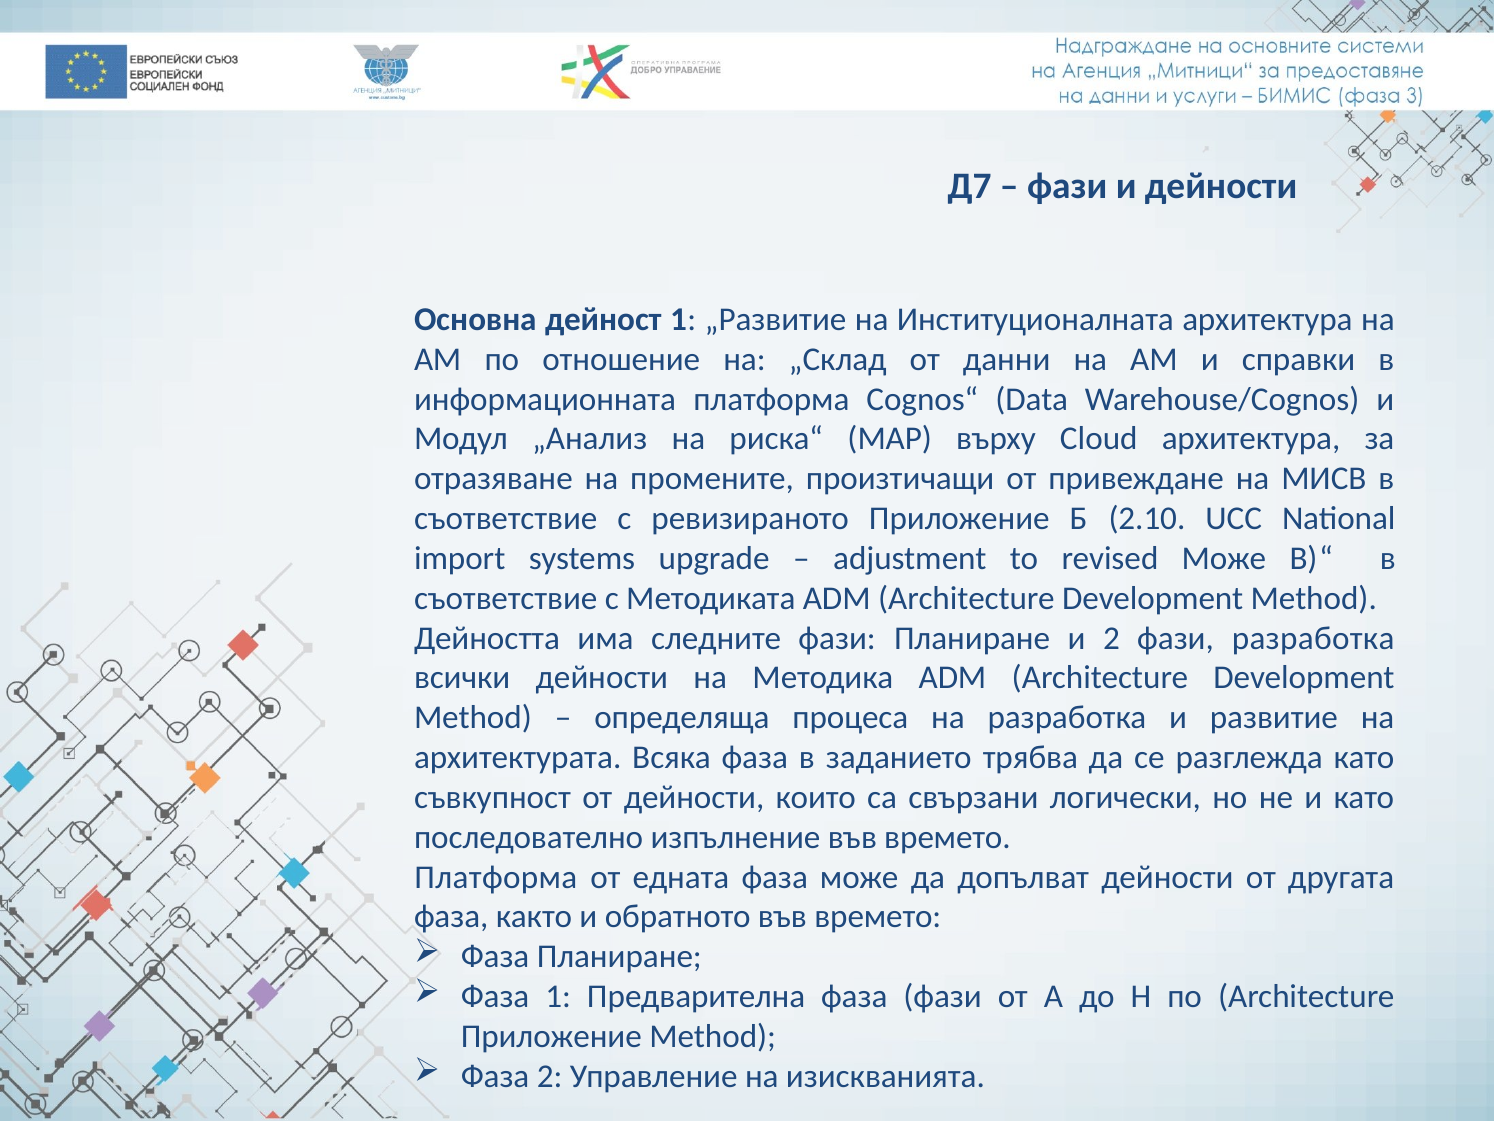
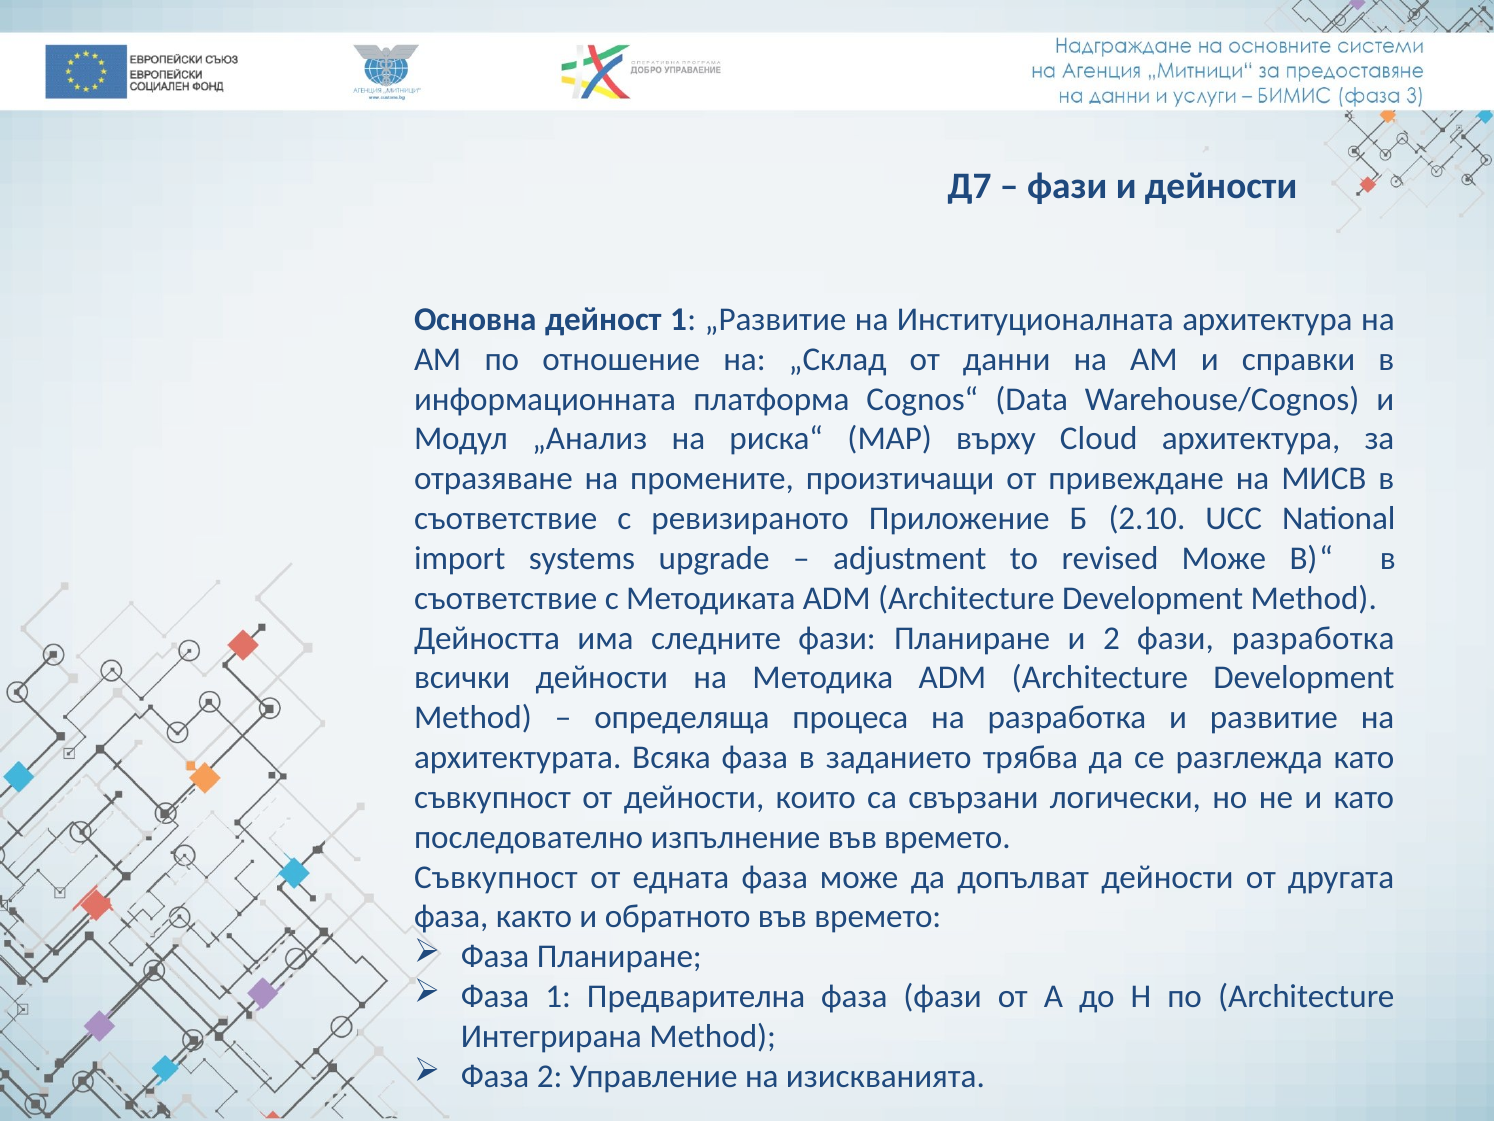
Платформа at (496, 877): Платформа -> Съвкупност
Приложение at (551, 1036): Приложение -> Интегрирана
